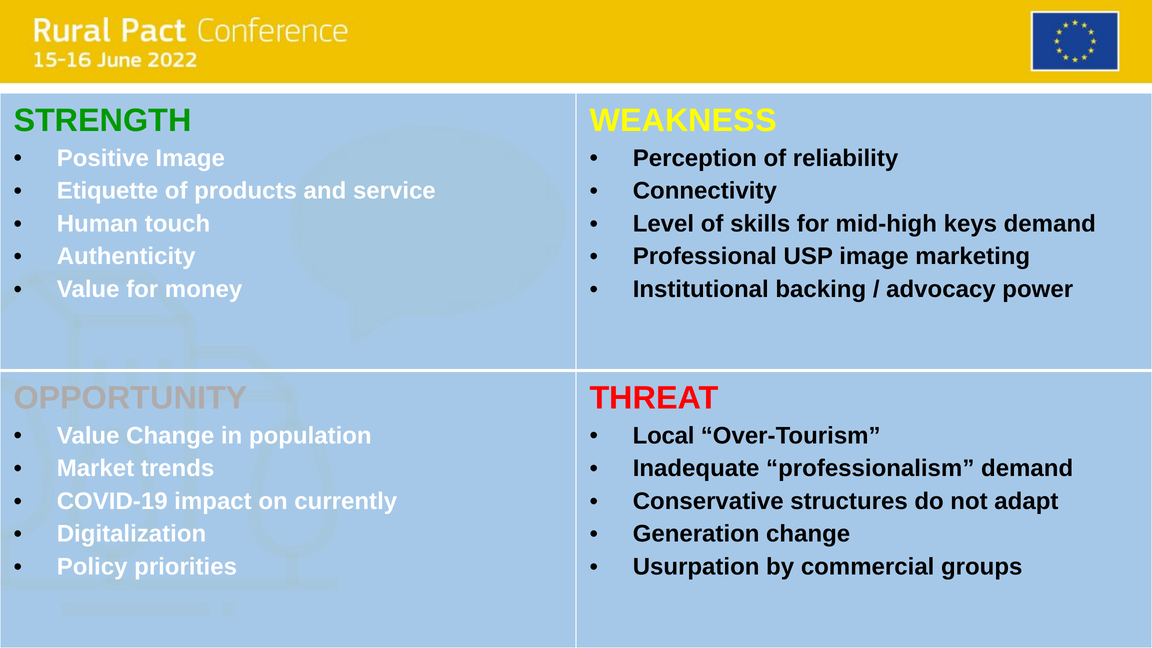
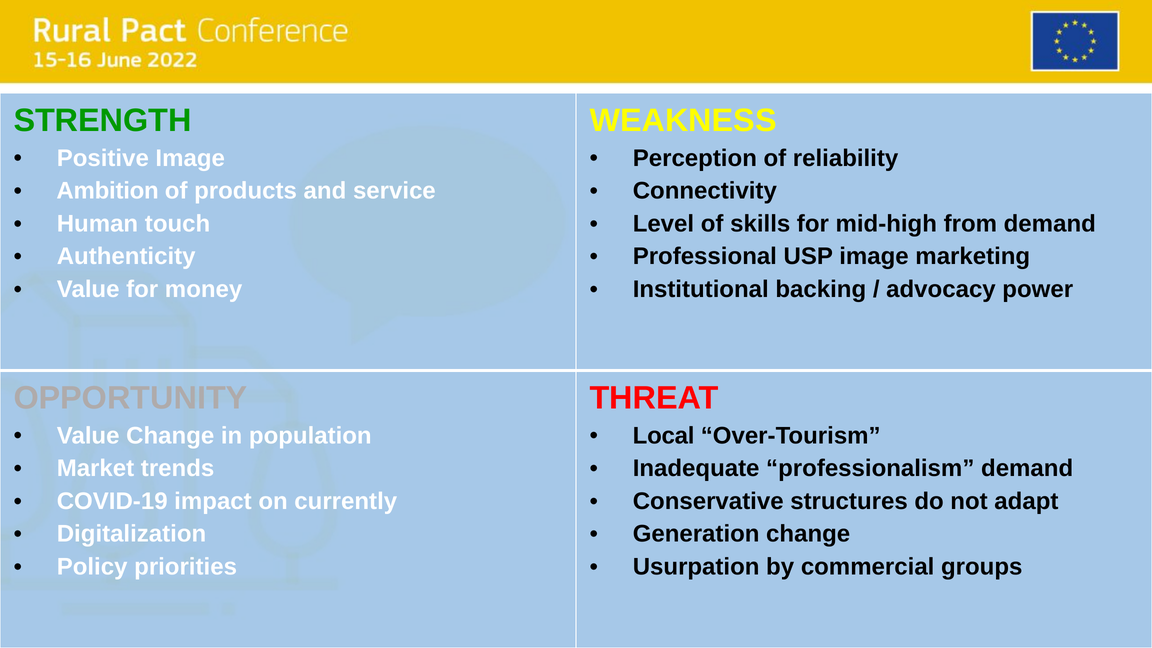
Etiquette: Etiquette -> Ambition
keys: keys -> from
